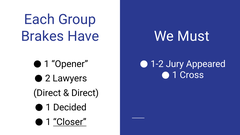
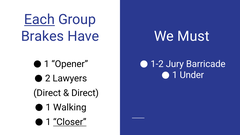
Each underline: none -> present
Appeared: Appeared -> Barricade
Cross: Cross -> Under
Decided: Decided -> Walking
